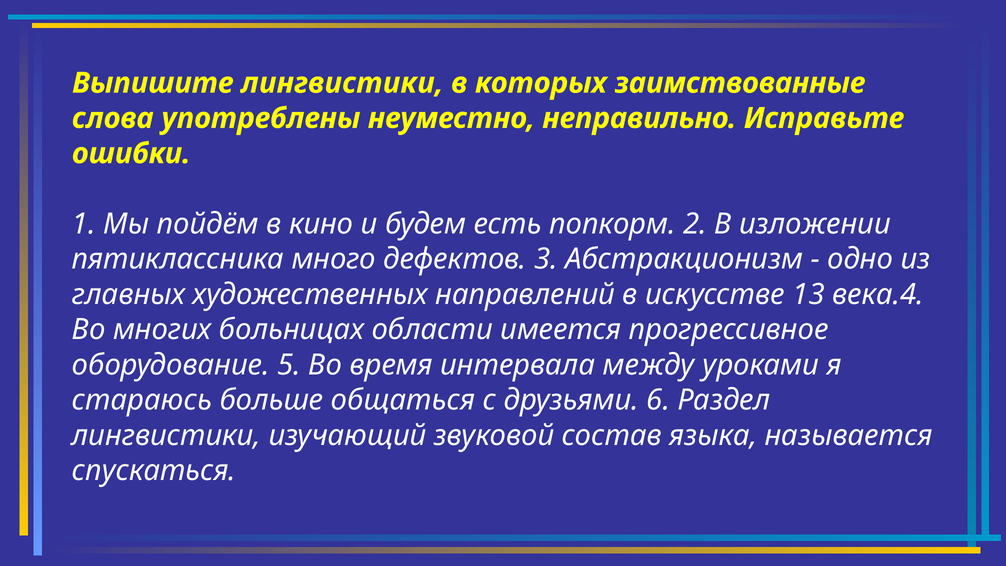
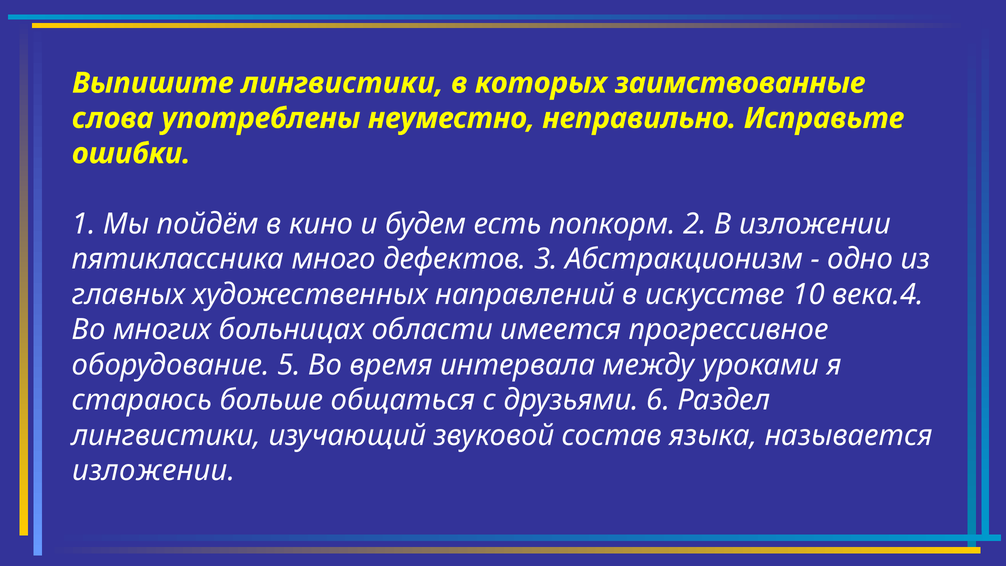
13: 13 -> 10
спускаться at (154, 471): спускаться -> изложении
